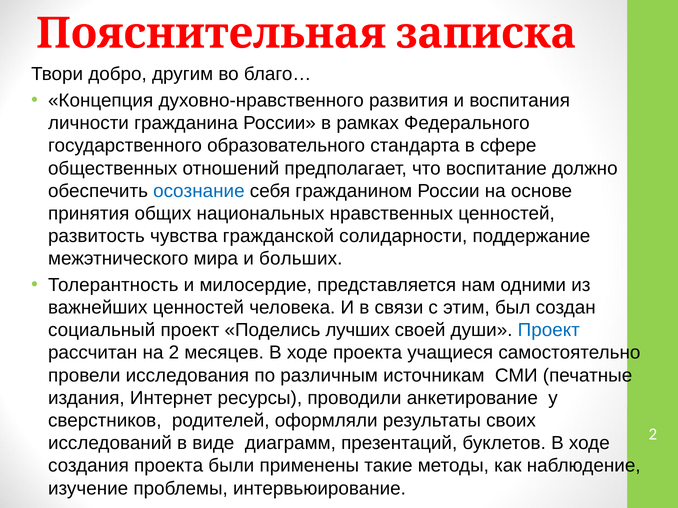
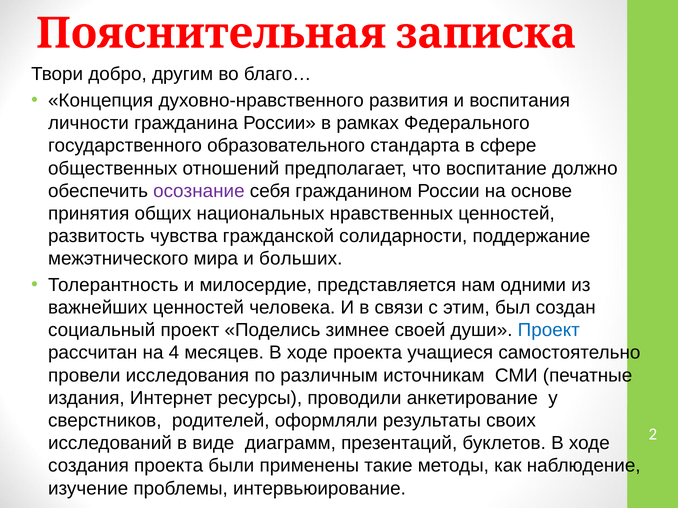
осознание colour: blue -> purple
лучших: лучших -> зимнее
на 2: 2 -> 4
